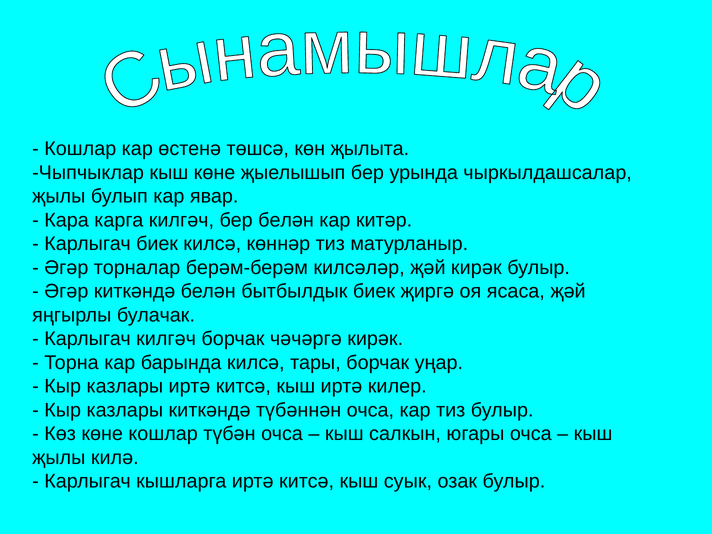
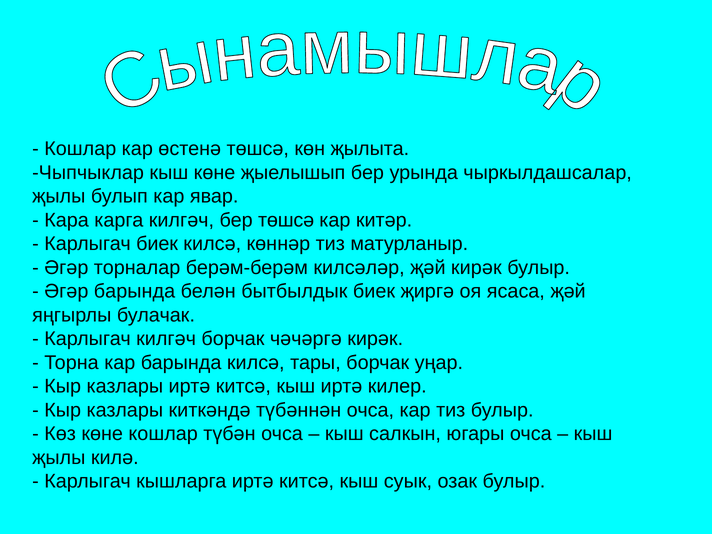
бер белән: белән -> төшсә
Әгәр киткәндә: киткәндә -> барында
